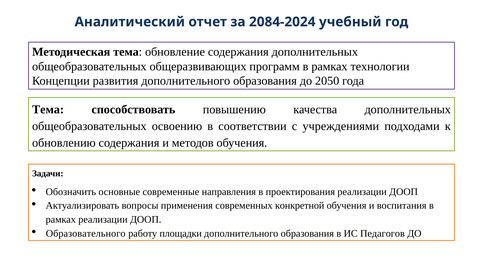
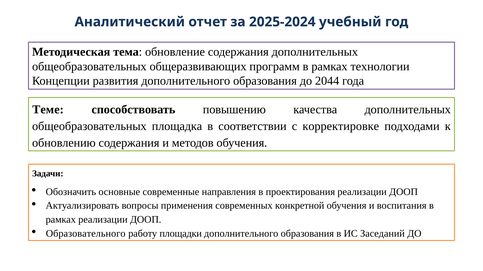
2084-2024: 2084-2024 -> 2025-2024
2050: 2050 -> 2044
Тема at (48, 110): Тема -> Теме
освоению: освоению -> площадка
учреждениями: учреждениями -> корректировке
Педагогов: Педагогов -> Заседаний
